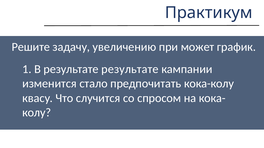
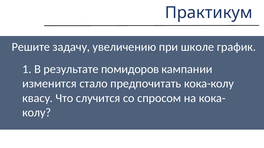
может: может -> школе
результате результате: результате -> помидоров
